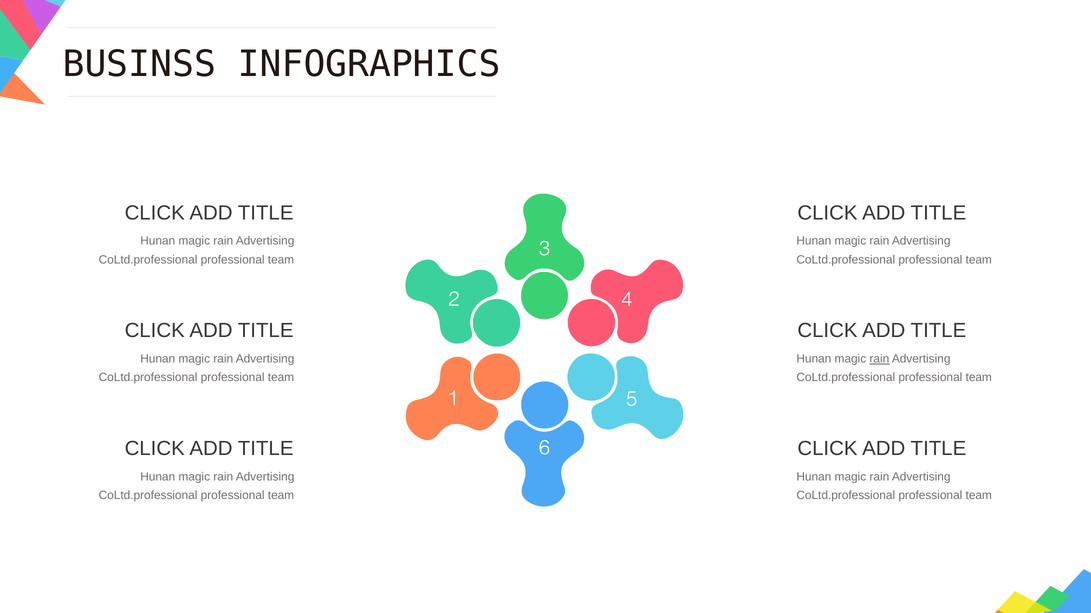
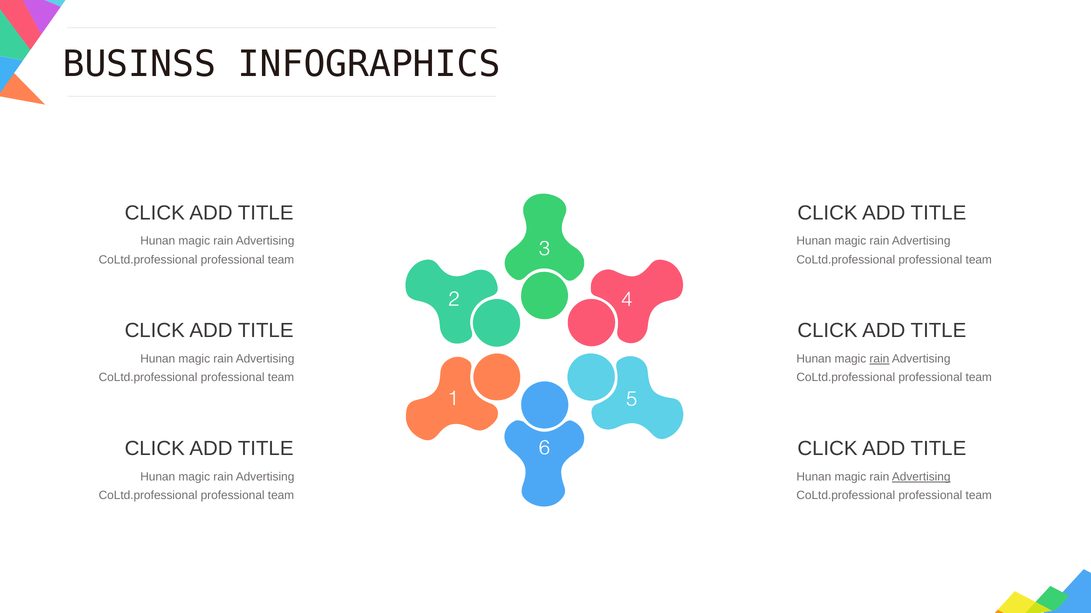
Advertising at (921, 477) underline: none -> present
